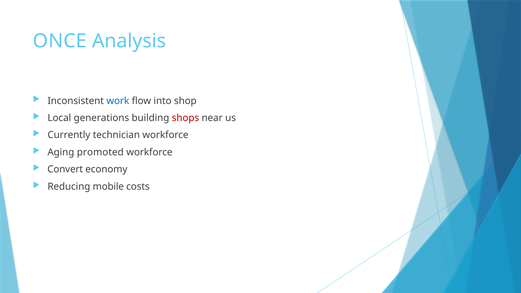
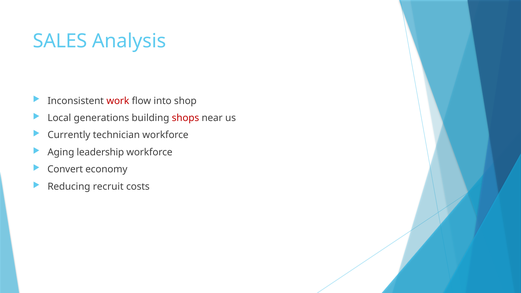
ONCE: ONCE -> SALES
work colour: blue -> red
promoted: promoted -> leadership
mobile: mobile -> recruit
